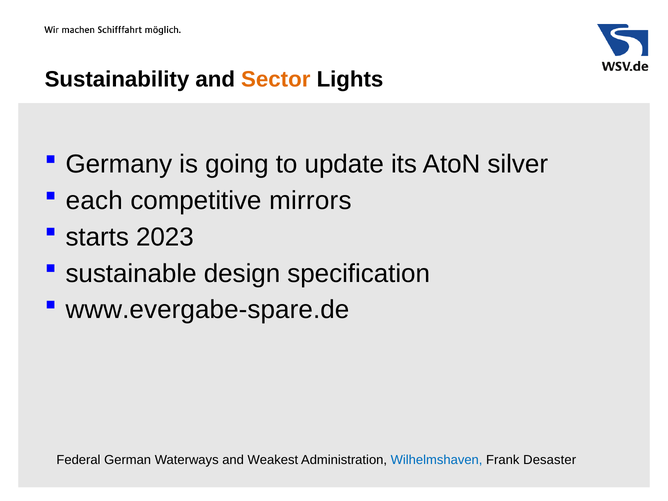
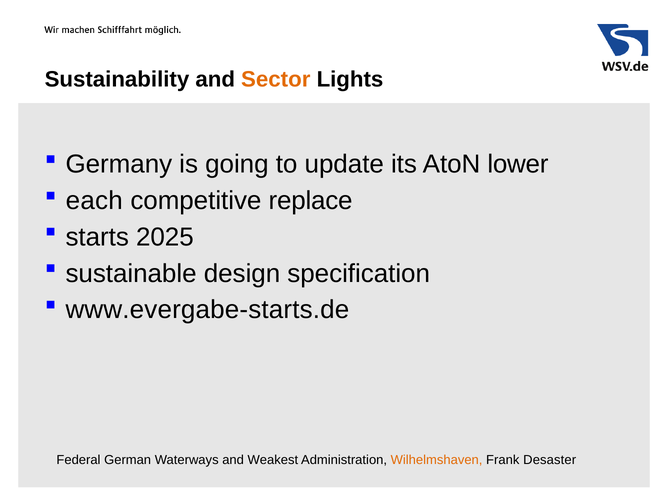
silver: silver -> lower
mirrors: mirrors -> replace
2023: 2023 -> 2025
www.evergabe-spare.de: www.evergabe-spare.de -> www.evergabe-starts.de
Wilhelmshaven colour: blue -> orange
